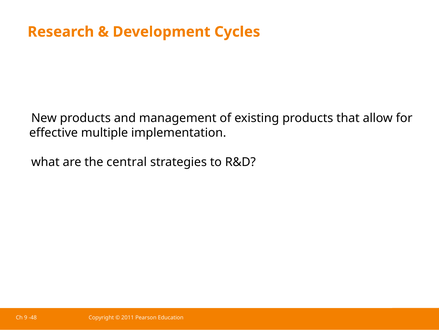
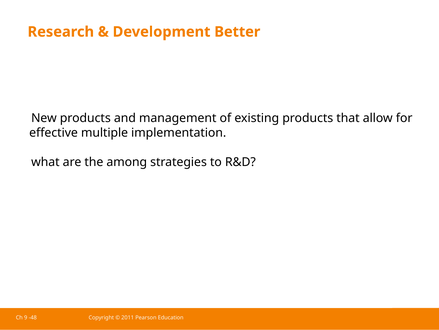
Cycles: Cycles -> Better
central: central -> among
